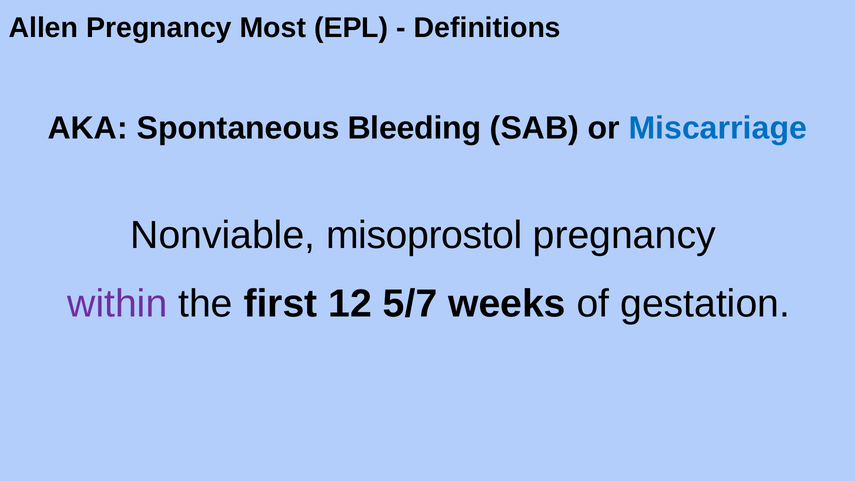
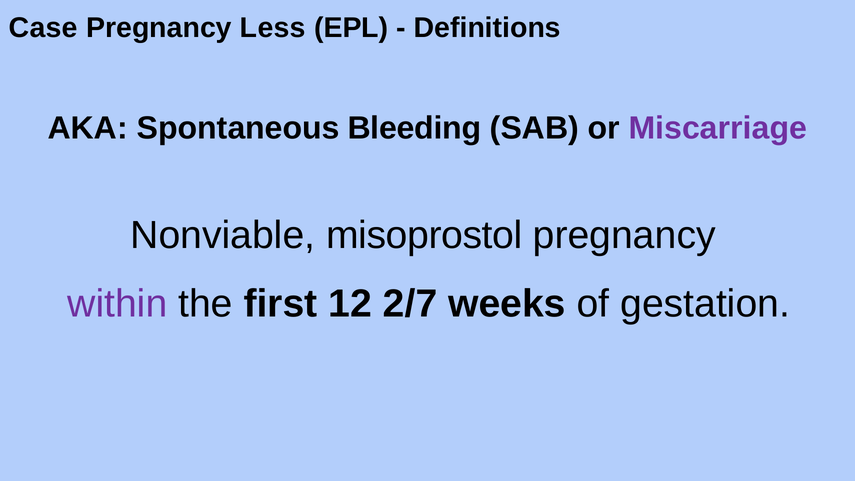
Allen: Allen -> Case
Most: Most -> Less
Miscarriage colour: blue -> purple
5/7: 5/7 -> 2/7
